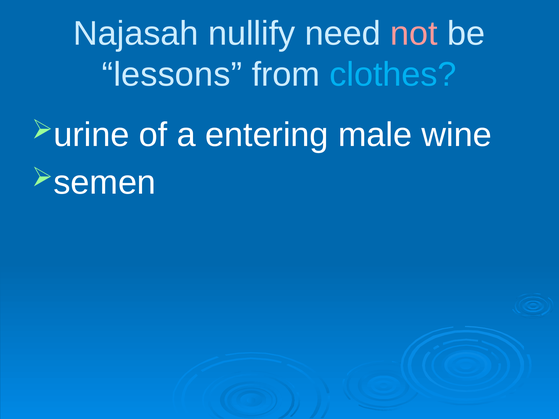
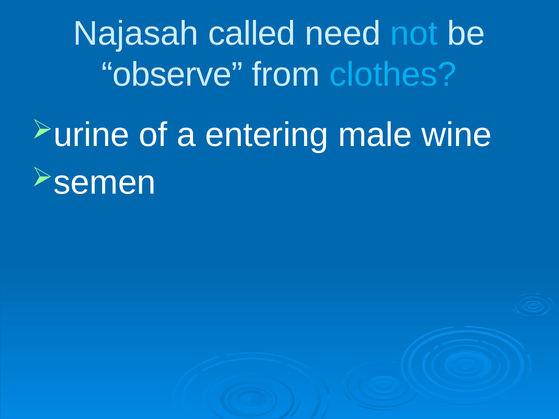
nullify: nullify -> called
not colour: pink -> light blue
lessons: lessons -> observe
